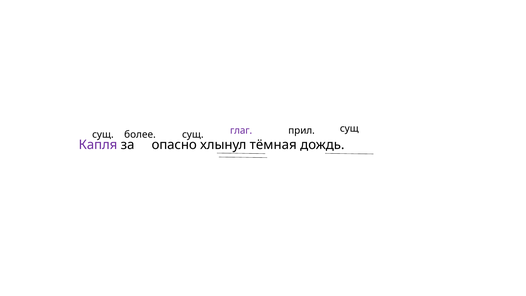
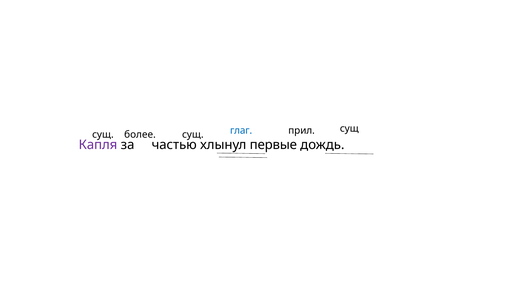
глаг colour: purple -> blue
опасно: опасно -> частью
тёмная: тёмная -> первые
